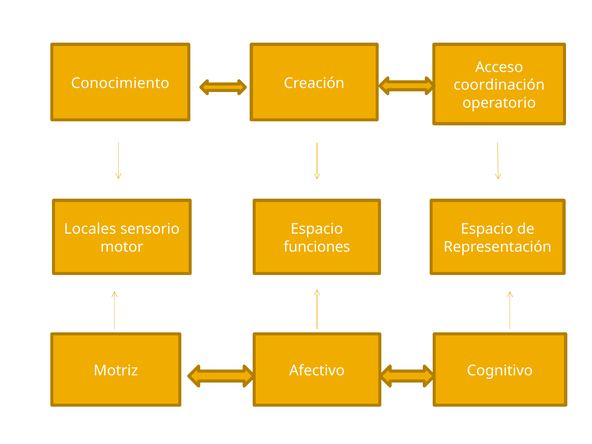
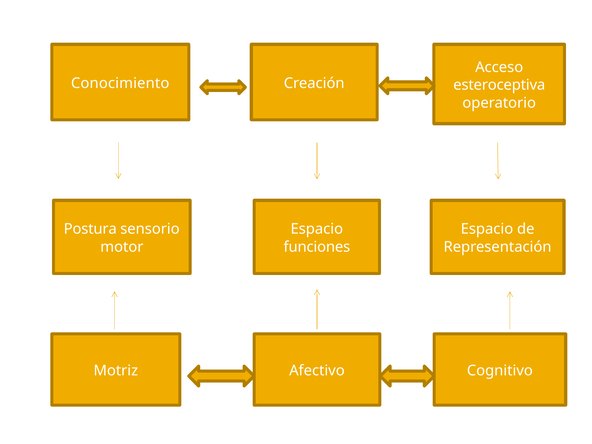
coordinación: coordinación -> esteroceptiva
Locales: Locales -> Postura
